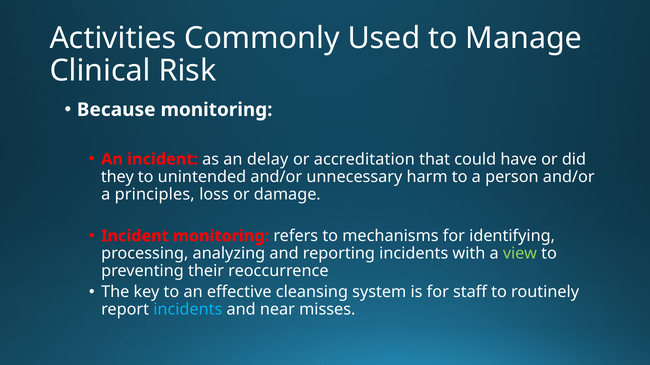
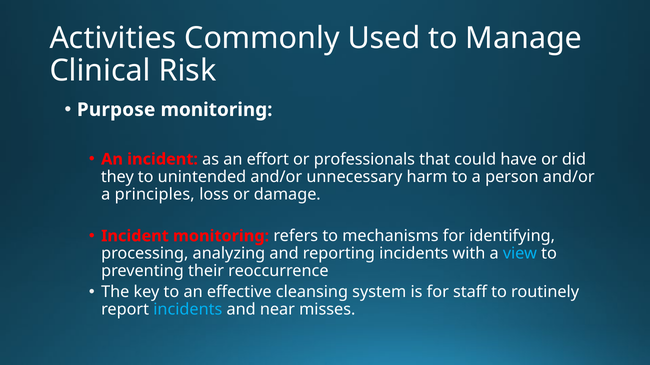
Because: Because -> Purpose
delay: delay -> effort
accreditation: accreditation -> professionals
view colour: light green -> light blue
